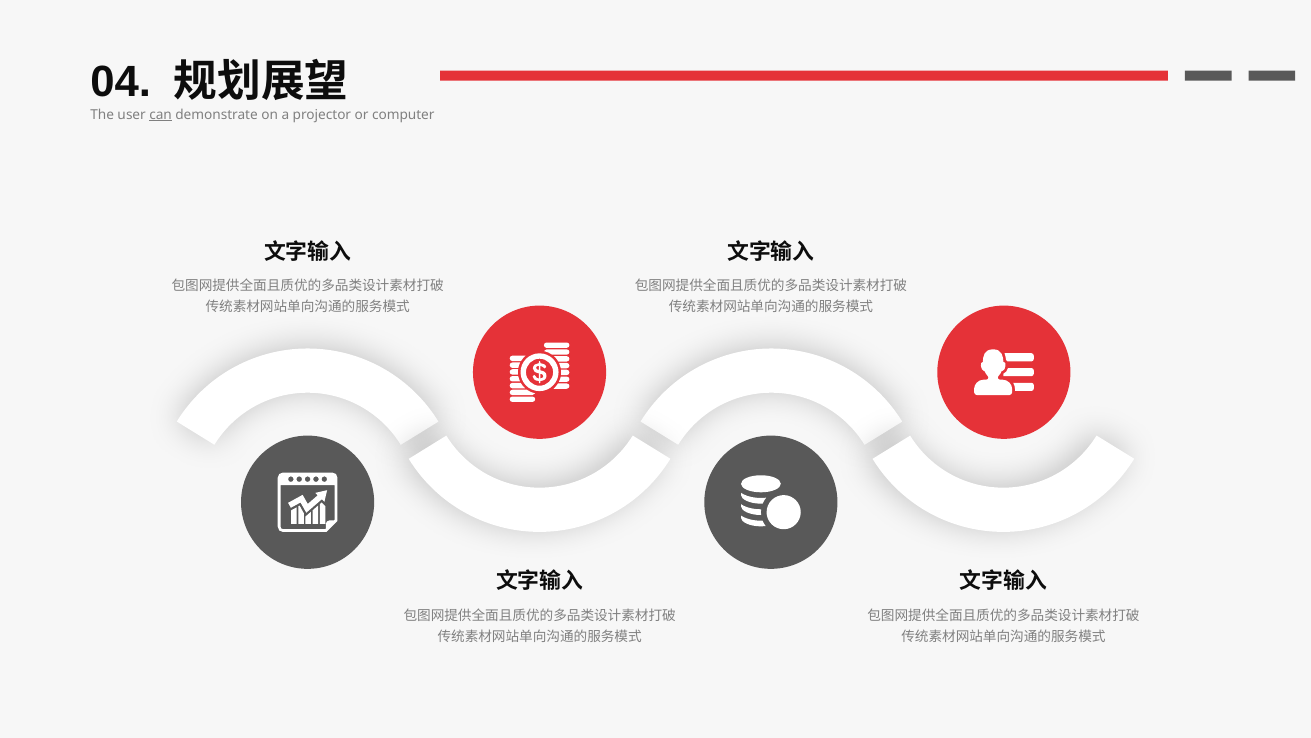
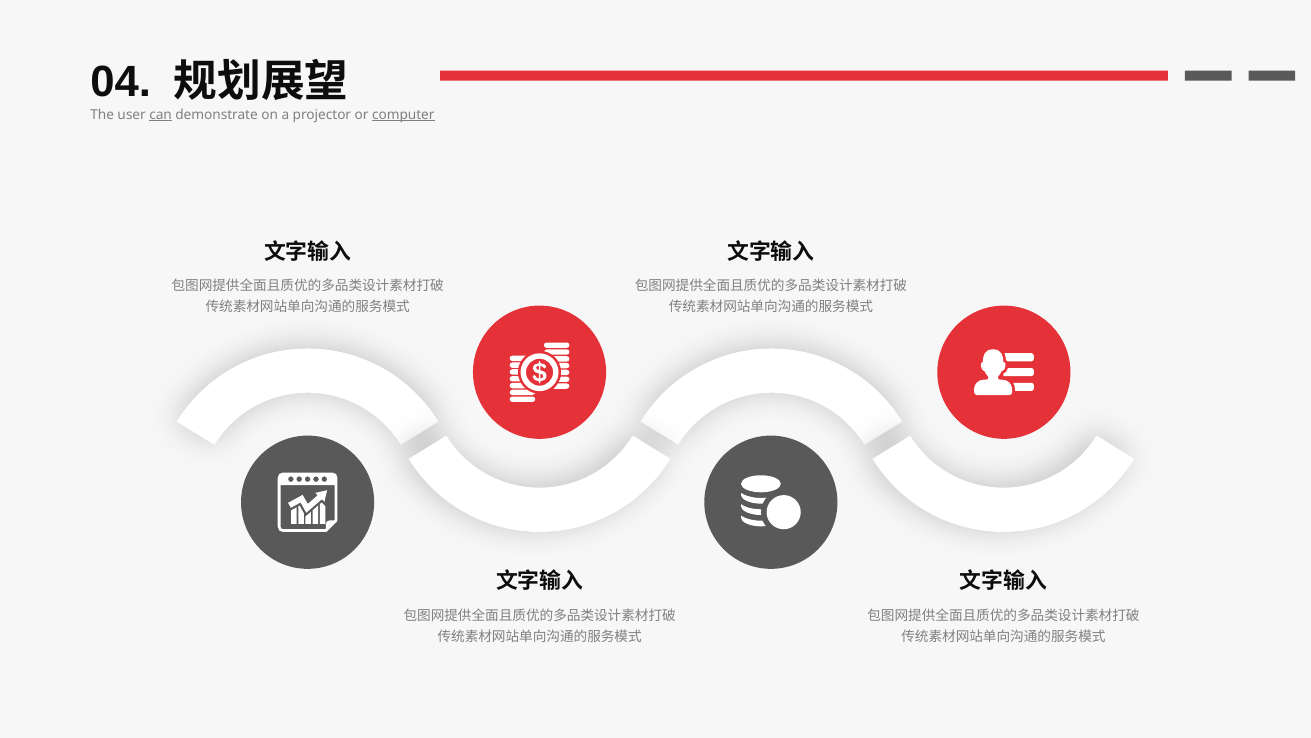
computer underline: none -> present
